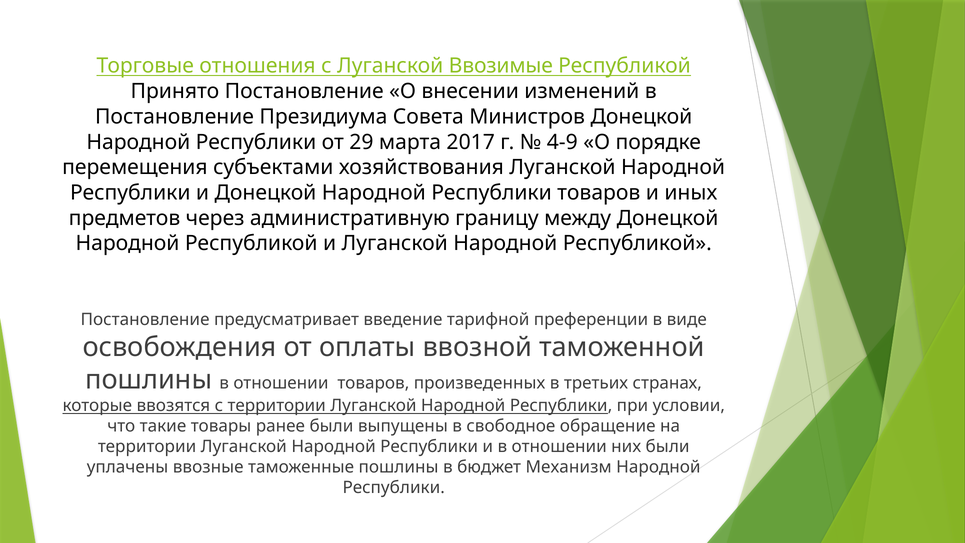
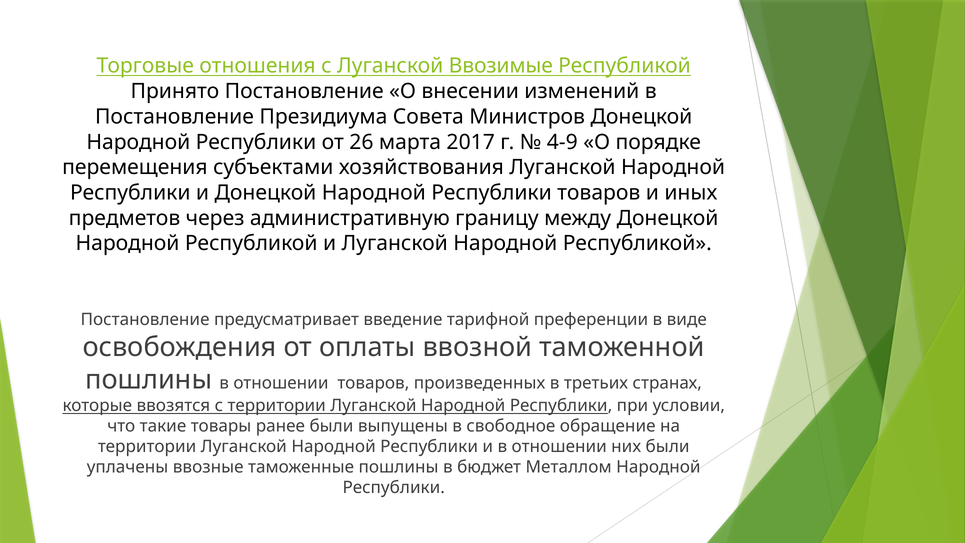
29: 29 -> 26
Механизм: Механизм -> Металлом
